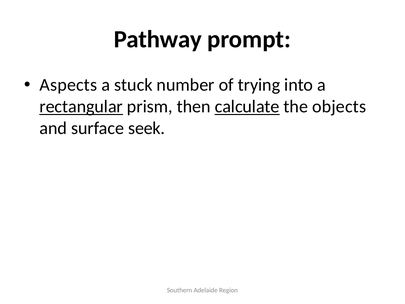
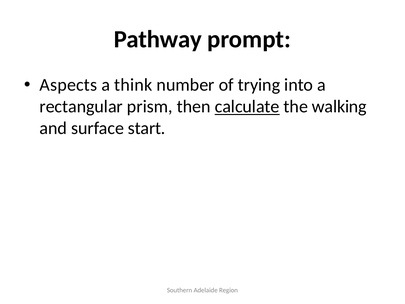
stuck: stuck -> think
rectangular underline: present -> none
objects: objects -> walking
seek: seek -> start
